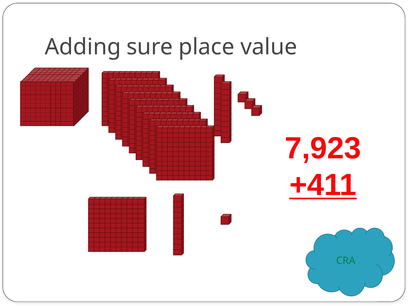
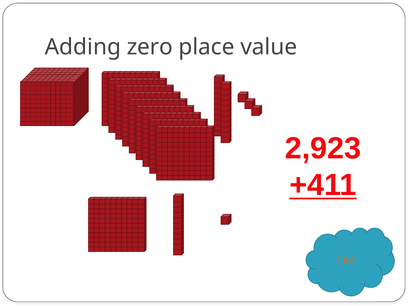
sure: sure -> zero
7,923: 7,923 -> 2,923
CRA colour: green -> orange
